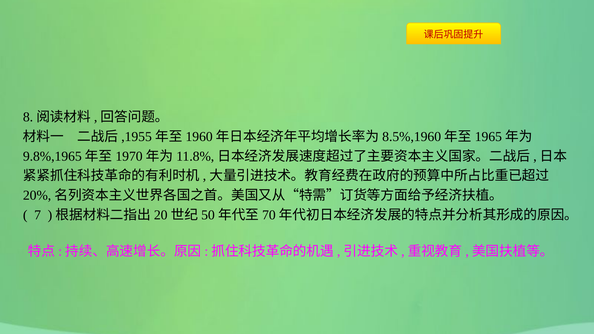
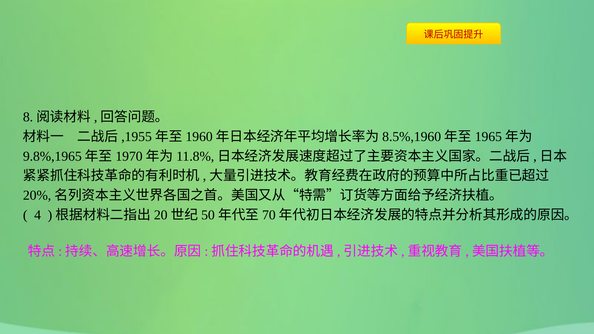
7: 7 -> 4
